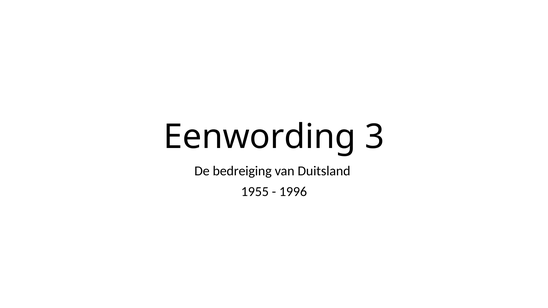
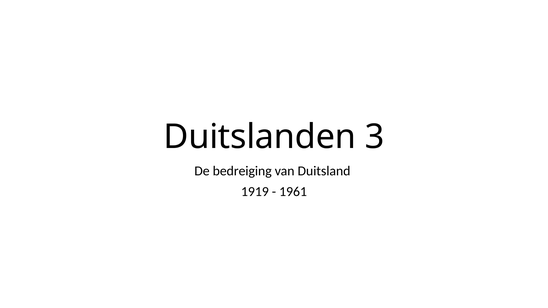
Eenwording: Eenwording -> Duitslanden
1955: 1955 -> 1919
1996: 1996 -> 1961
